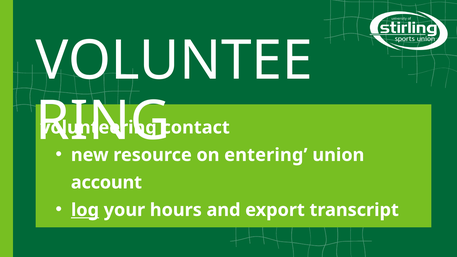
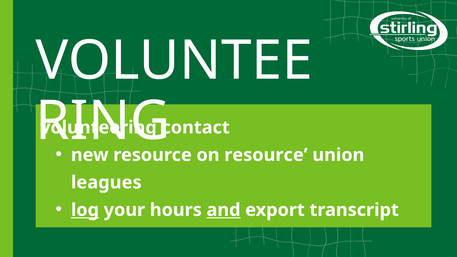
on entering: entering -> resource
account: account -> leagues
and underline: none -> present
